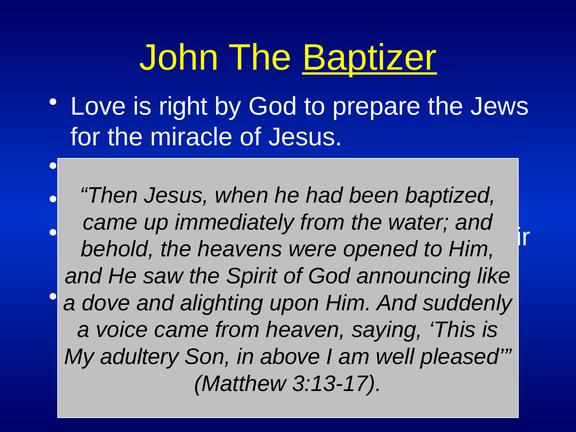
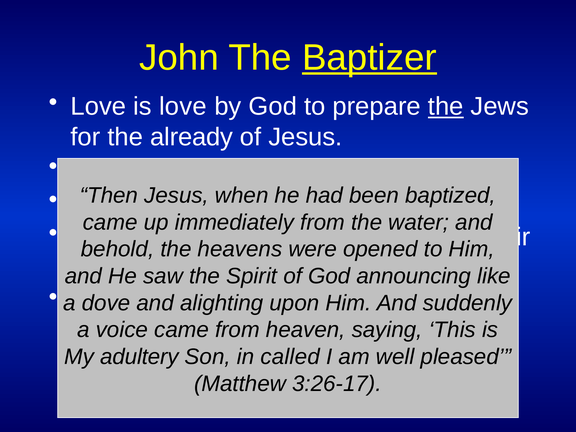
is right: right -> love
the at (446, 106) underline: none -> present
miracle: miracle -> already
above: above -> called
3:13-17: 3:13-17 -> 3:26-17
